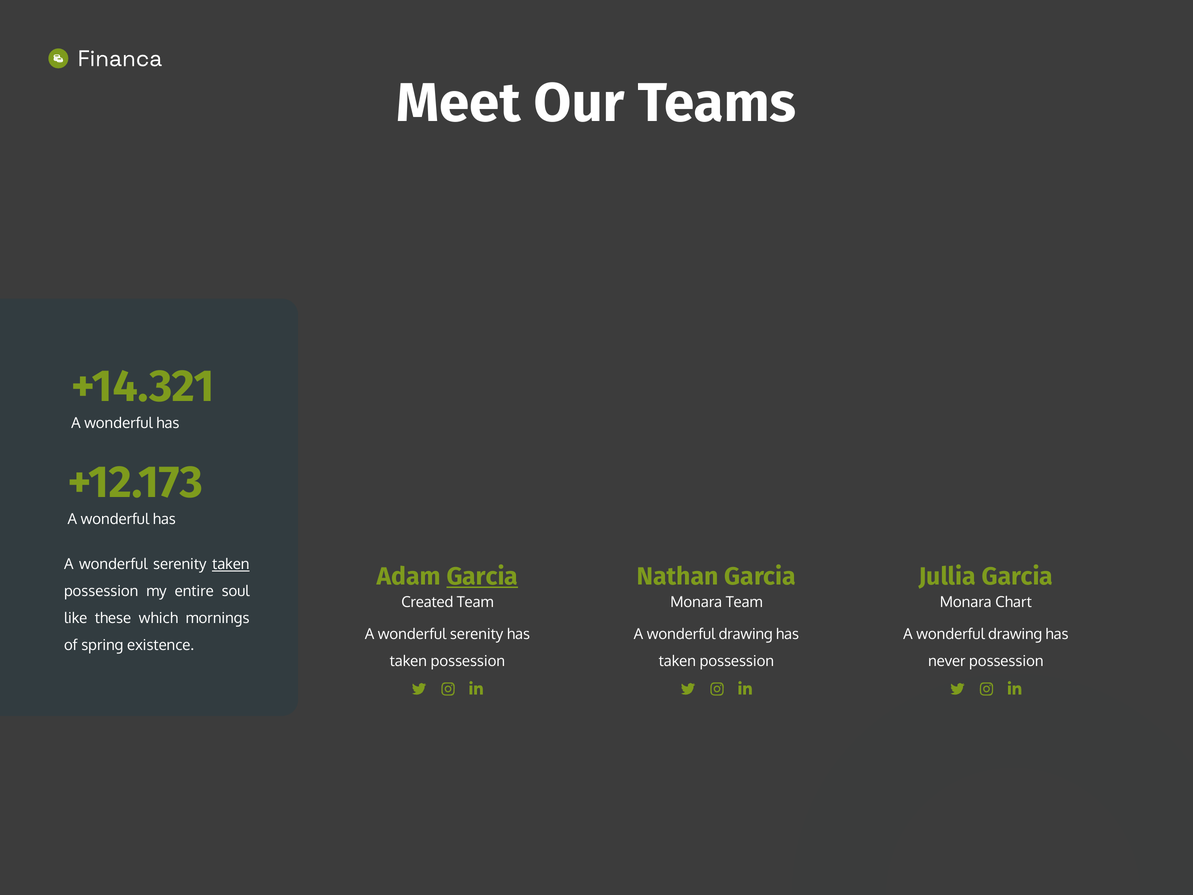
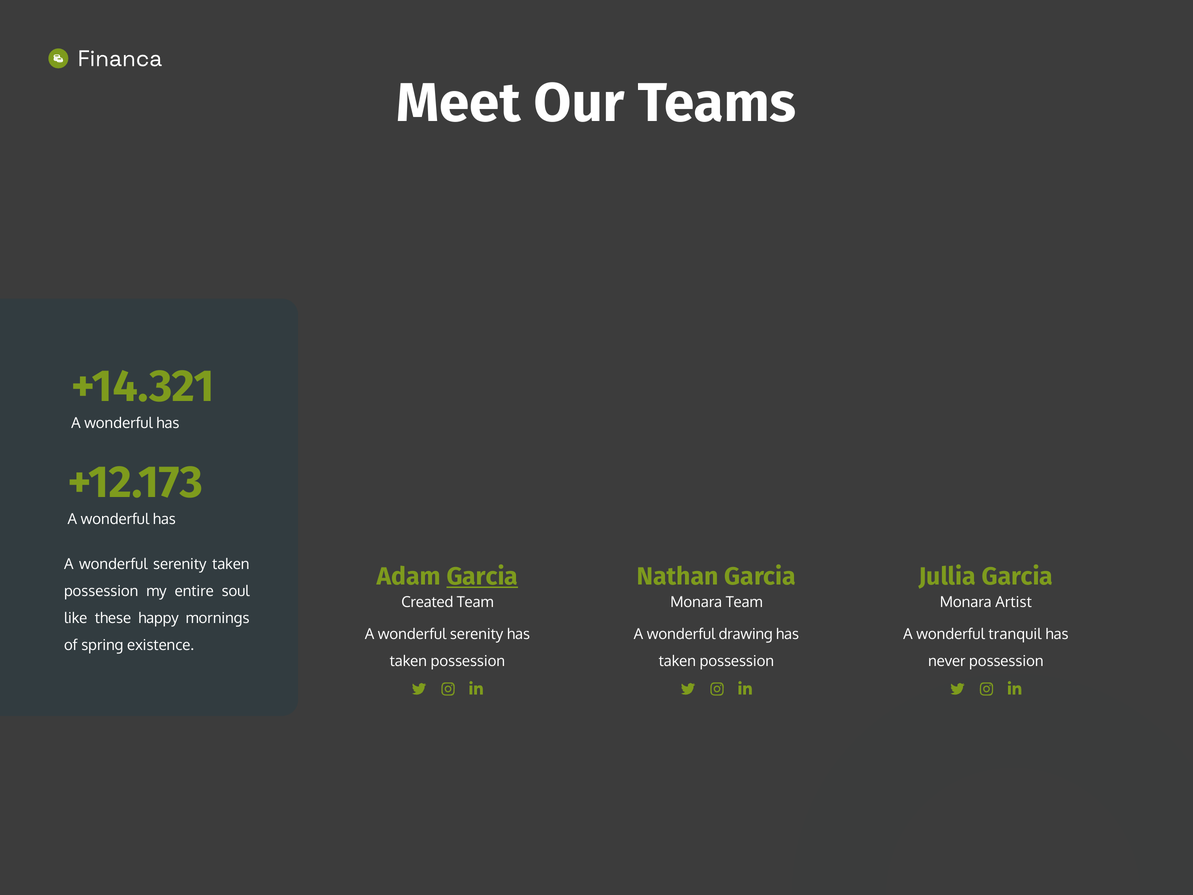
taken at (231, 564) underline: present -> none
Chart: Chart -> Artist
which: which -> happy
drawing at (1015, 634): drawing -> tranquil
